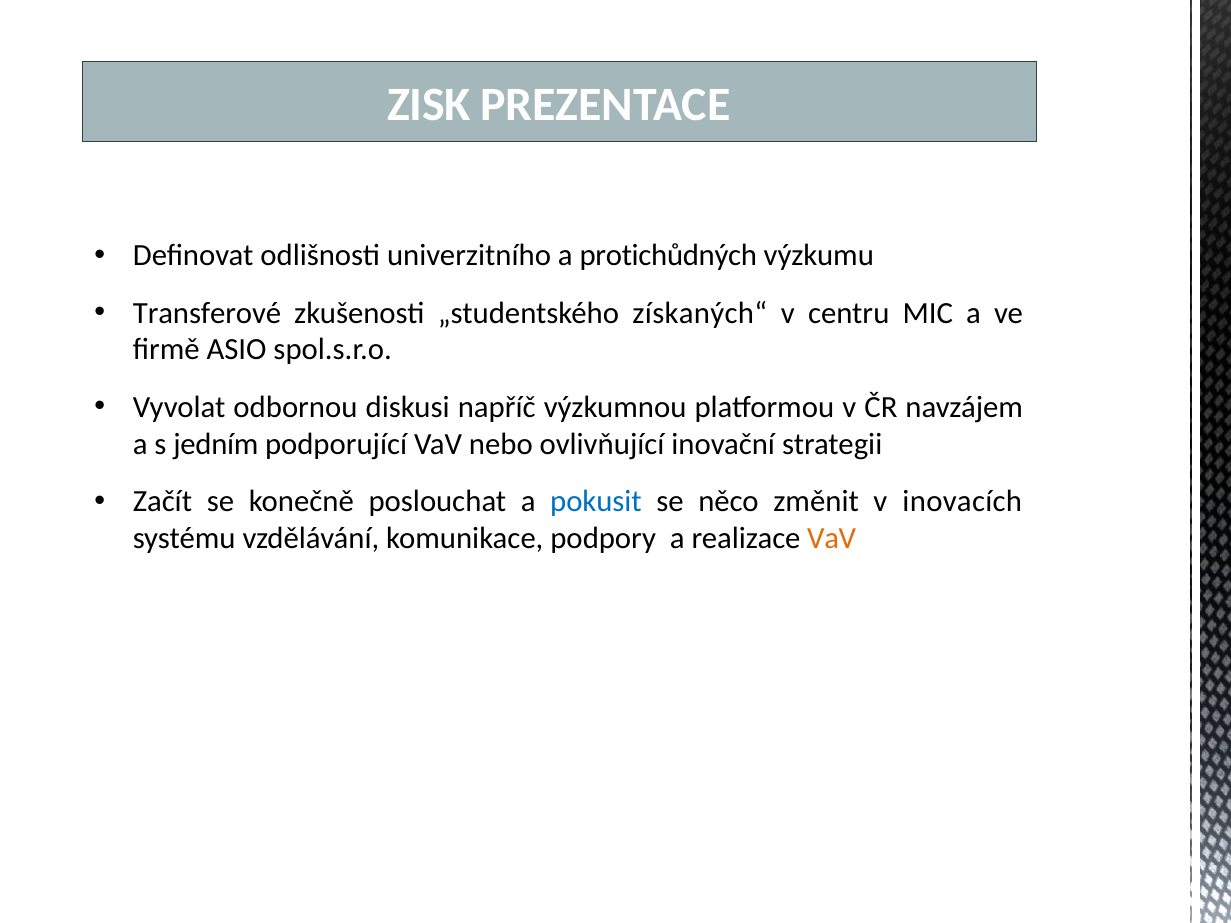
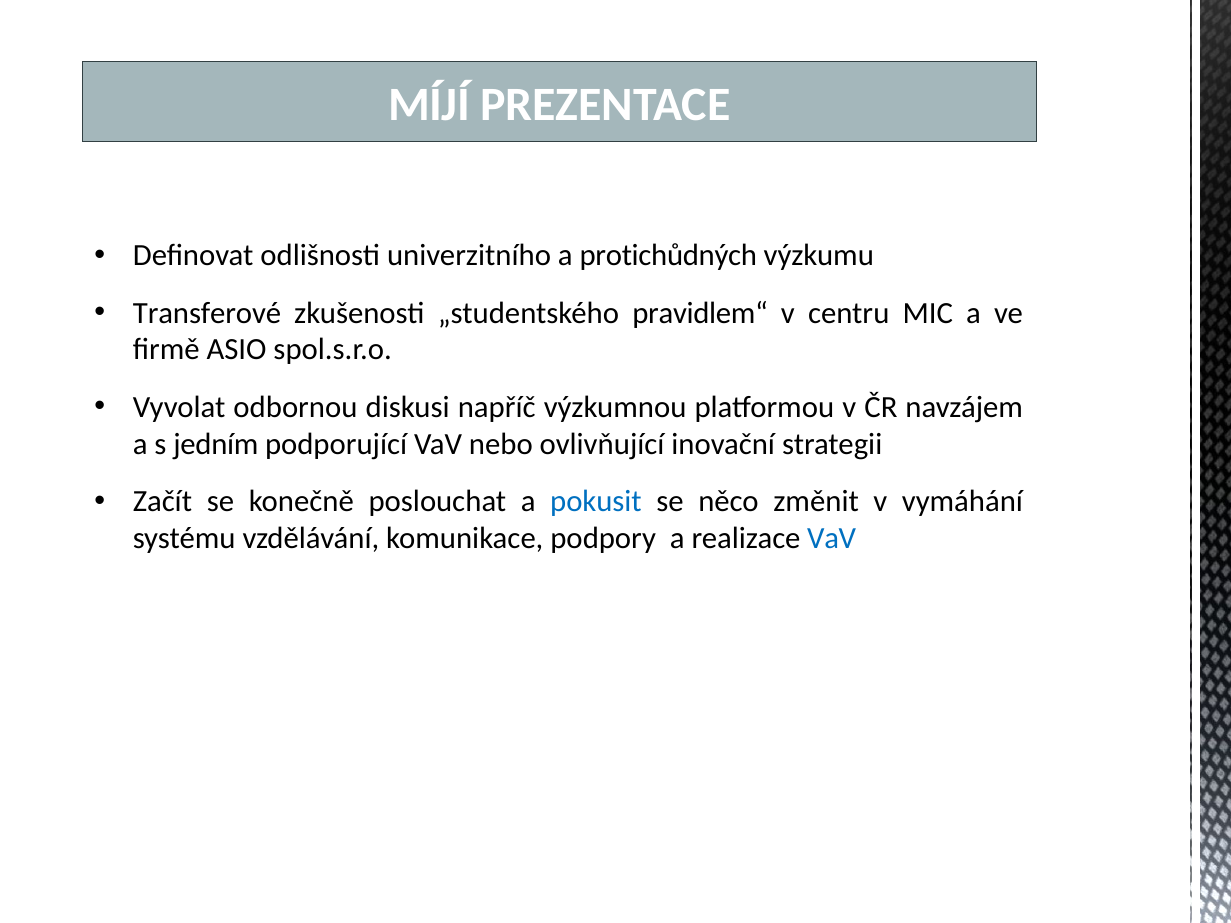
ZISK: ZISK -> MÍJÍ
získaných“: získaných“ -> pravidlem“
inovacích: inovacích -> vymáhání
VaV at (832, 539) colour: orange -> blue
